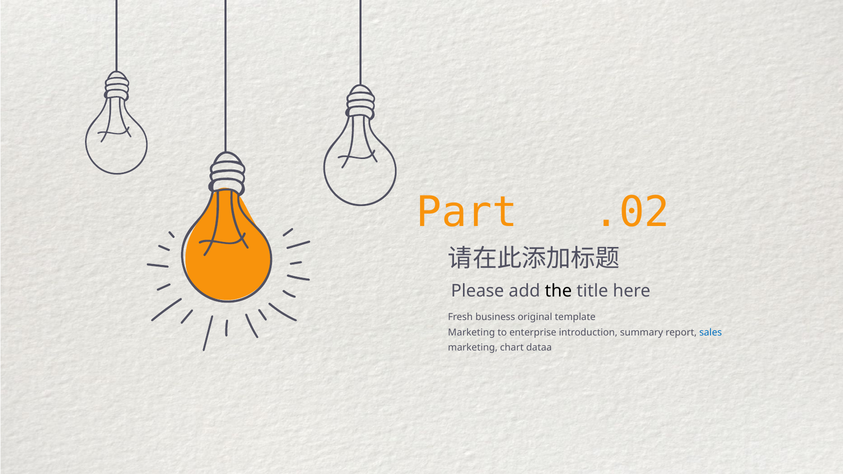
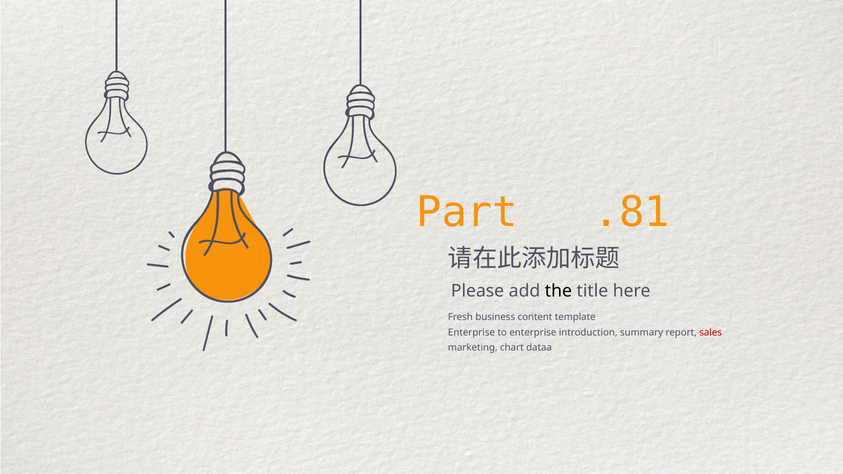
.02: .02 -> .81
original: original -> content
Marketing at (471, 332): Marketing -> Enterprise
sales colour: blue -> red
